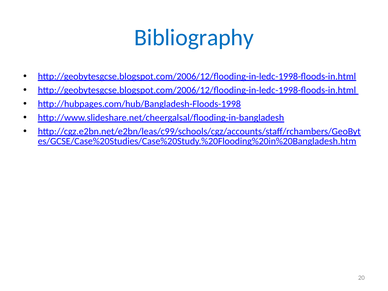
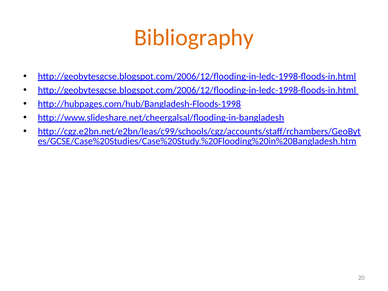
Bibliography colour: blue -> orange
